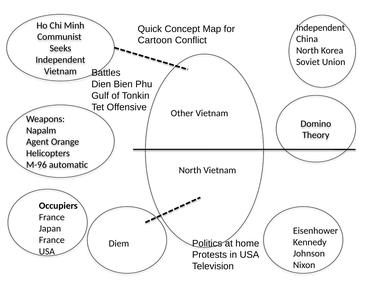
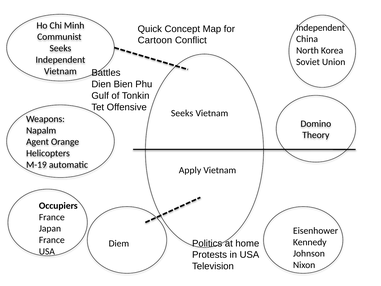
Other at (182, 113): Other -> Seeks
M-96: M-96 -> M-19
North at (190, 170): North -> Apply
